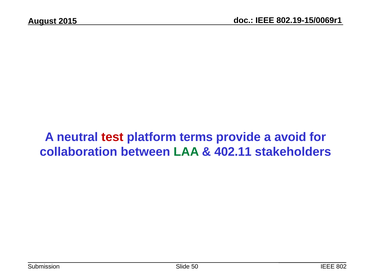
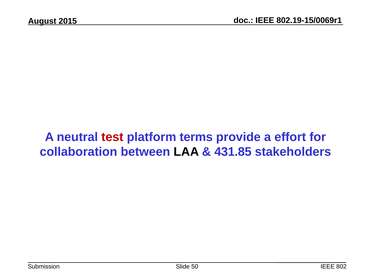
avoid: avoid -> effort
LAA colour: green -> black
402.11: 402.11 -> 431.85
